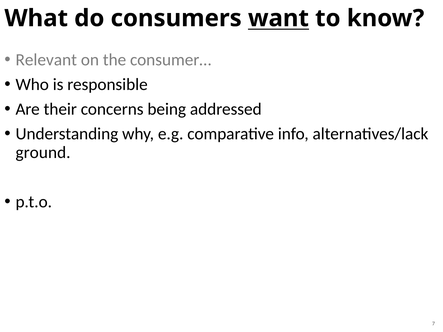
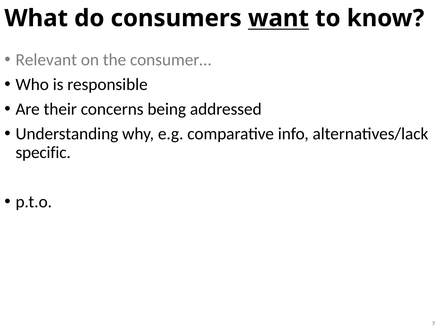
ground: ground -> specific
